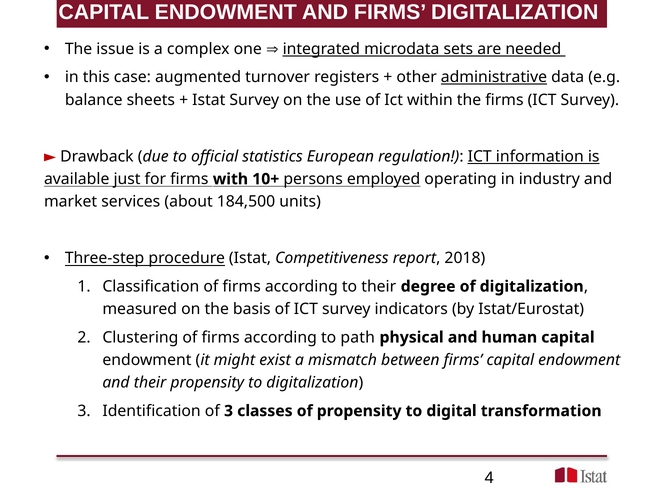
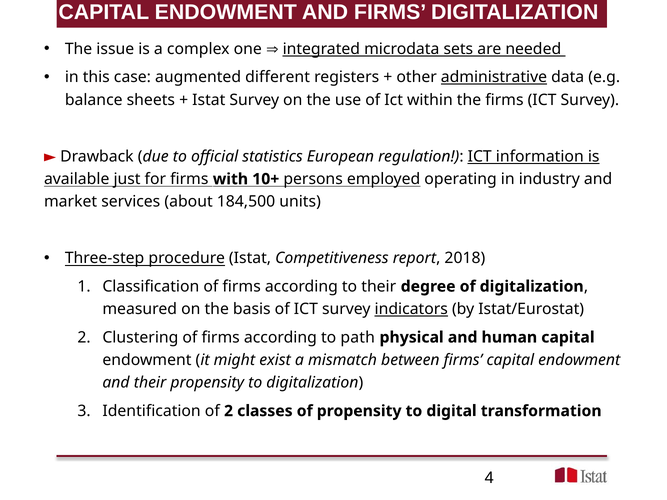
turnover: turnover -> different
indicators underline: none -> present
of 3: 3 -> 2
